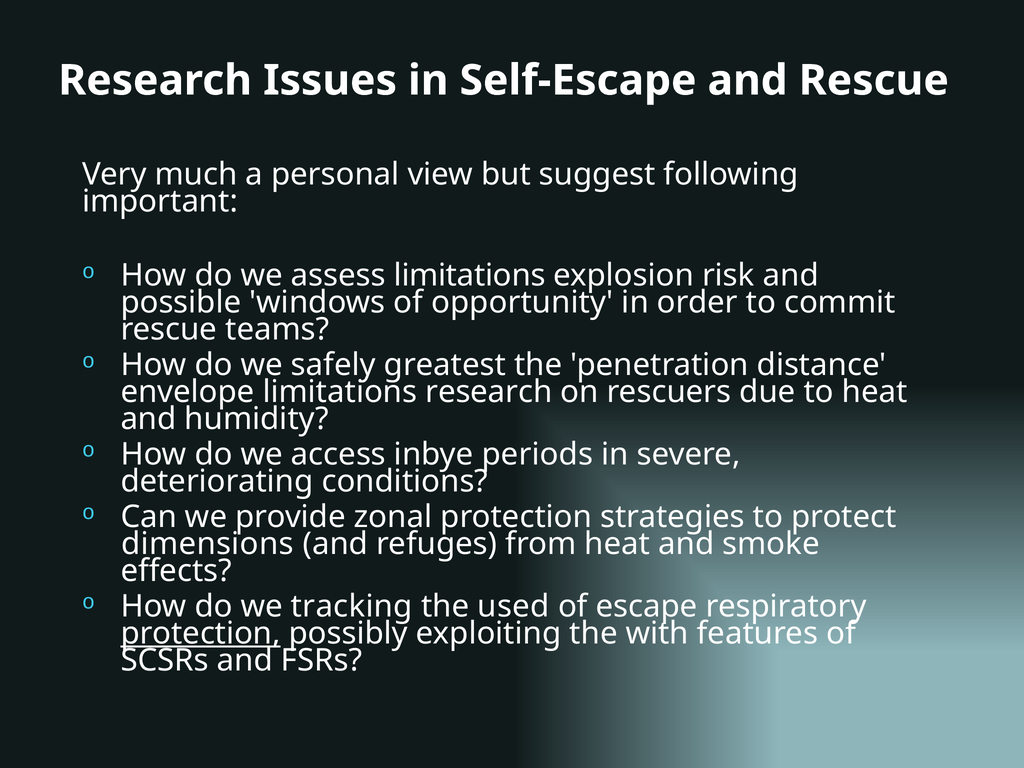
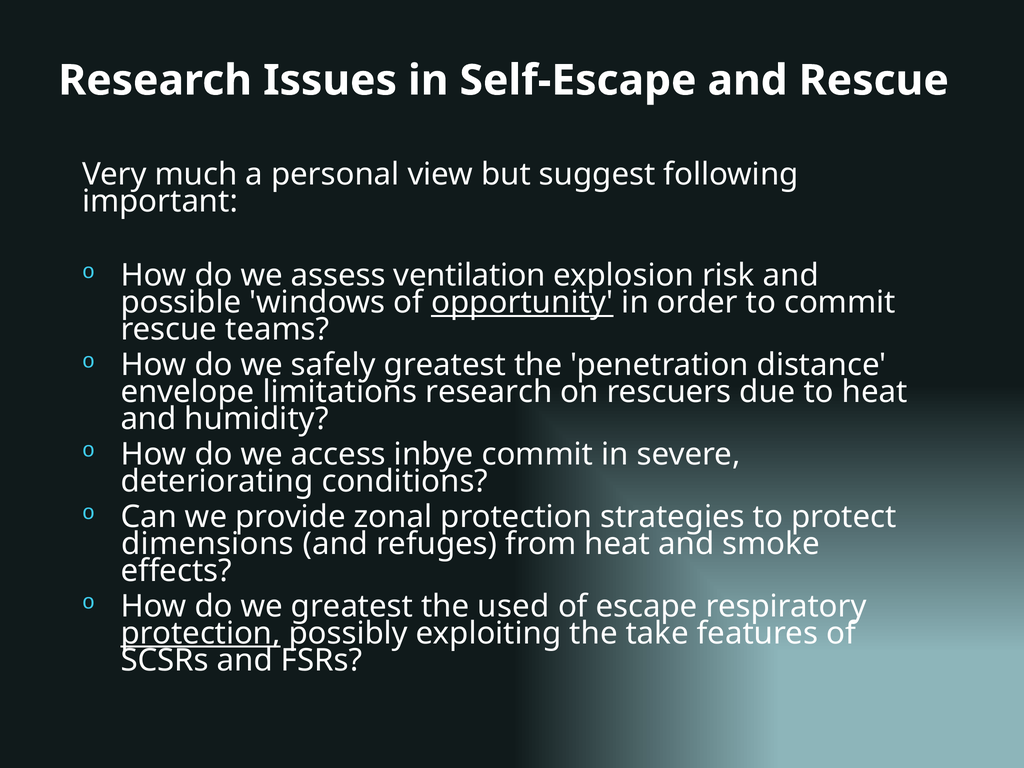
assess limitations: limitations -> ventilation
opportunity underline: none -> present
inbye periods: periods -> commit
we tracking: tracking -> greatest
with: with -> take
